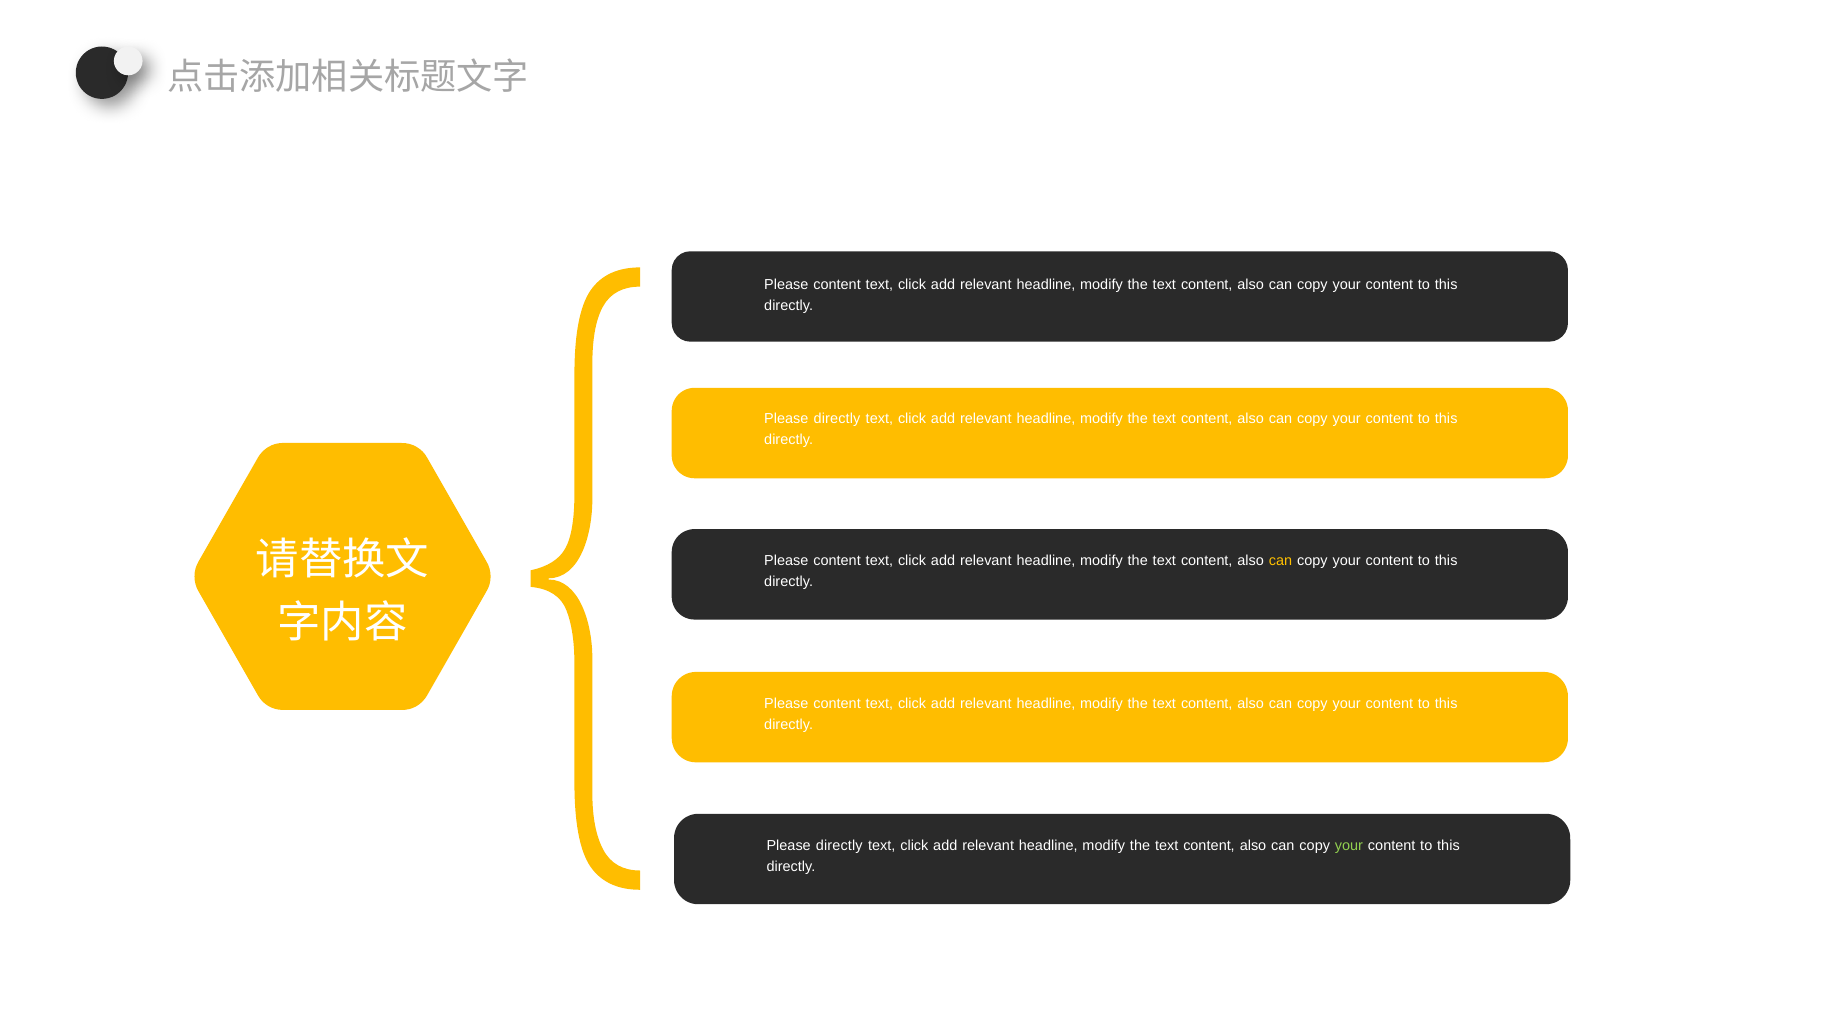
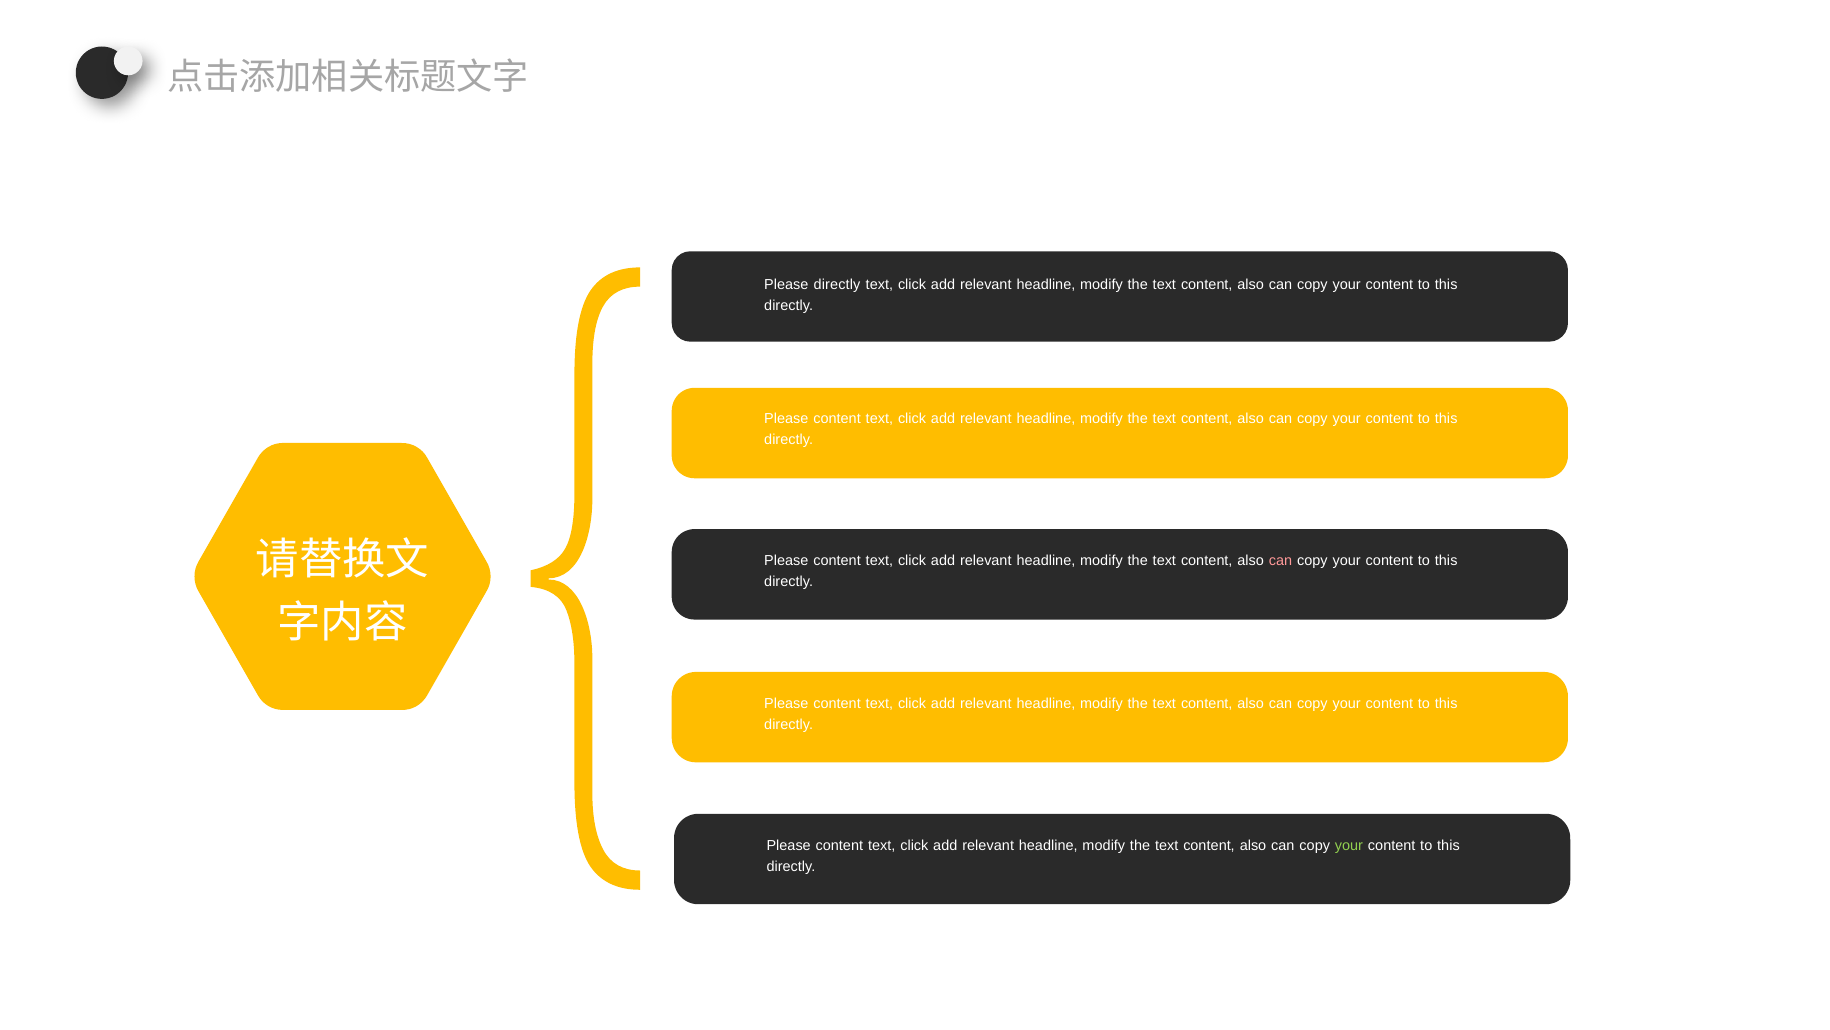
content at (837, 284): content -> directly
directly at (837, 418): directly -> content
can at (1280, 561) colour: yellow -> pink
directly at (839, 846): directly -> content
